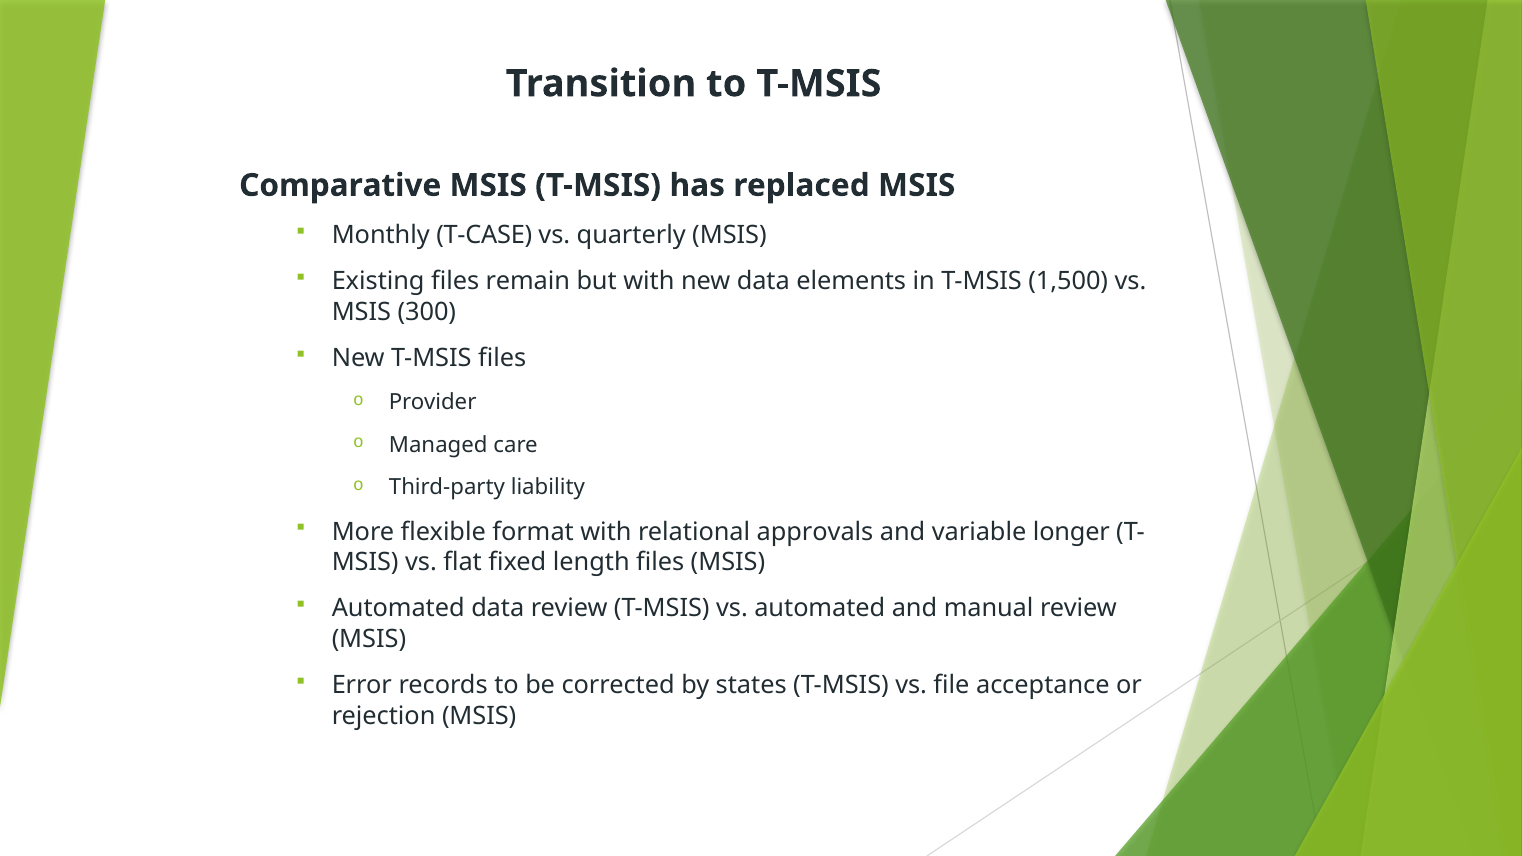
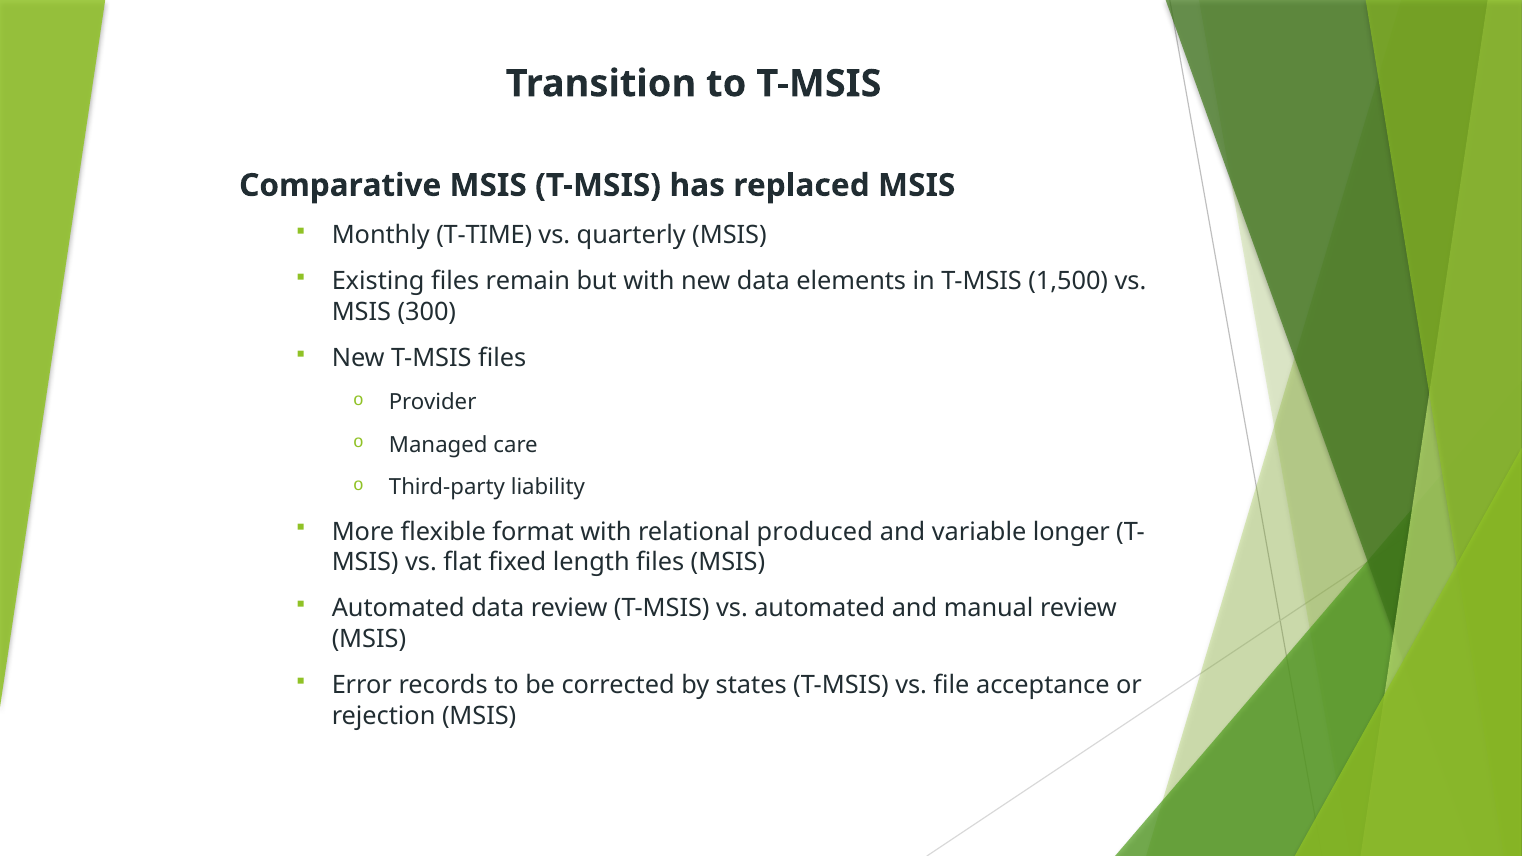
T-CASE: T-CASE -> T-TIME
approvals: approvals -> produced
